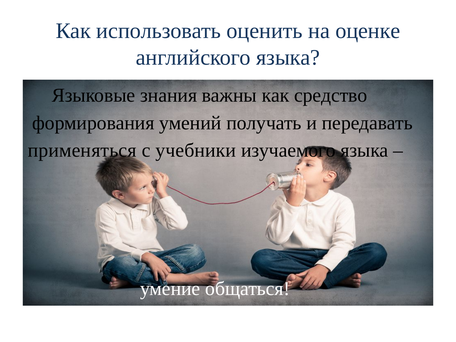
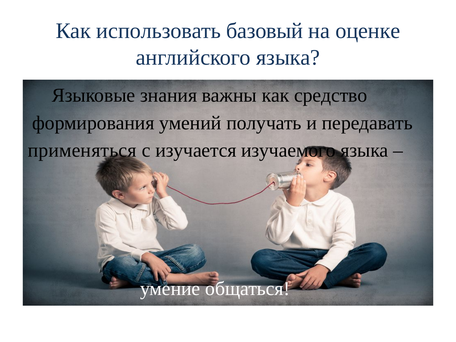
оценить: оценить -> базовый
учебники: учебники -> изучается
